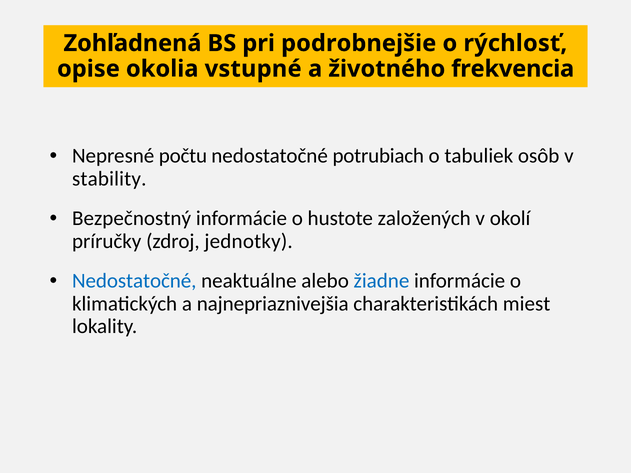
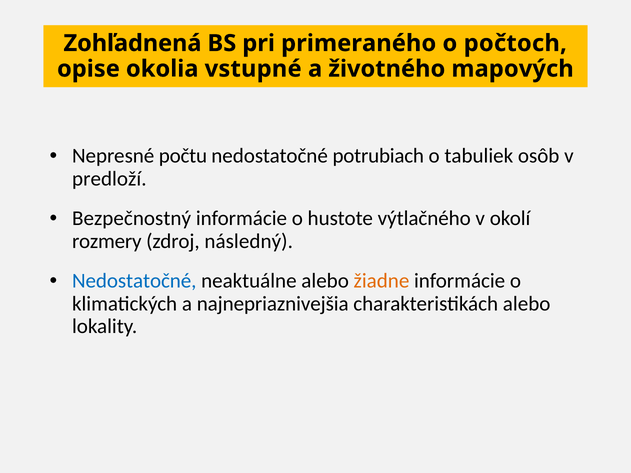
podrobnejšie: podrobnejšie -> primeraného
rýchlosť: rýchlosť -> počtoch
frekvencia: frekvencia -> mapových
stability: stability -> predloží
založených: založených -> výtlačného
príručky: príručky -> rozmery
jednotky: jednotky -> následný
žiadne colour: blue -> orange
charakteristikách miest: miest -> alebo
